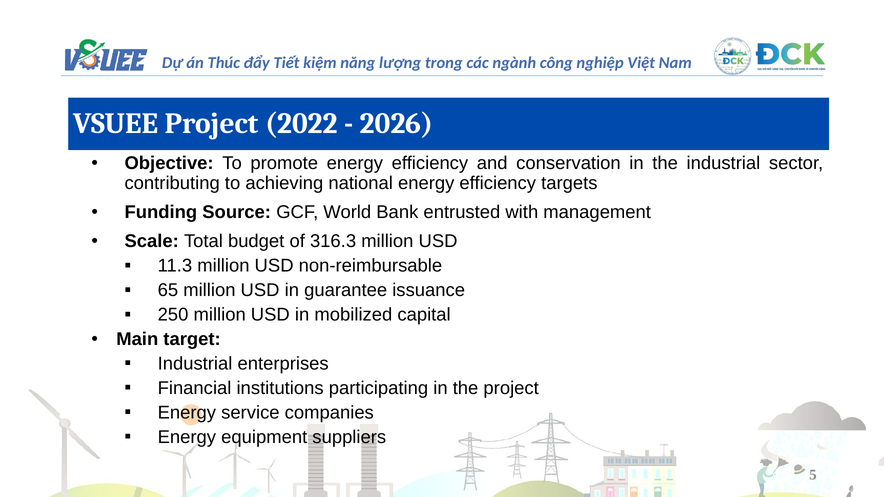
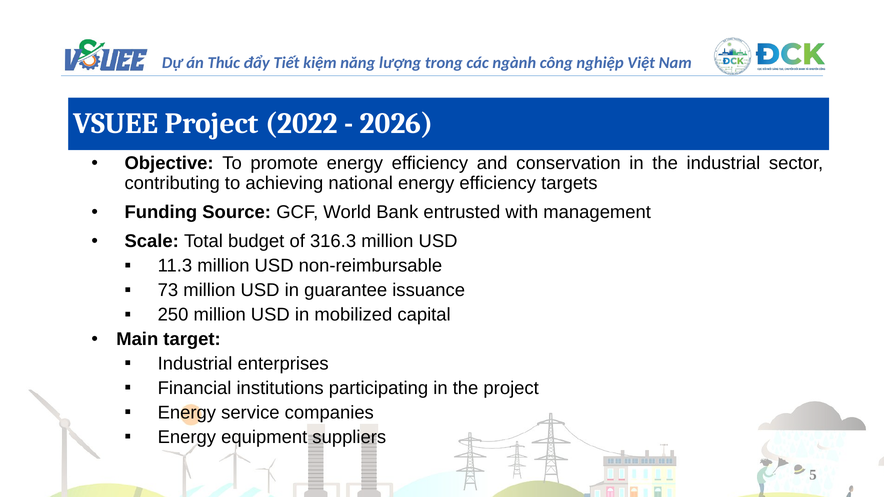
65: 65 -> 73
